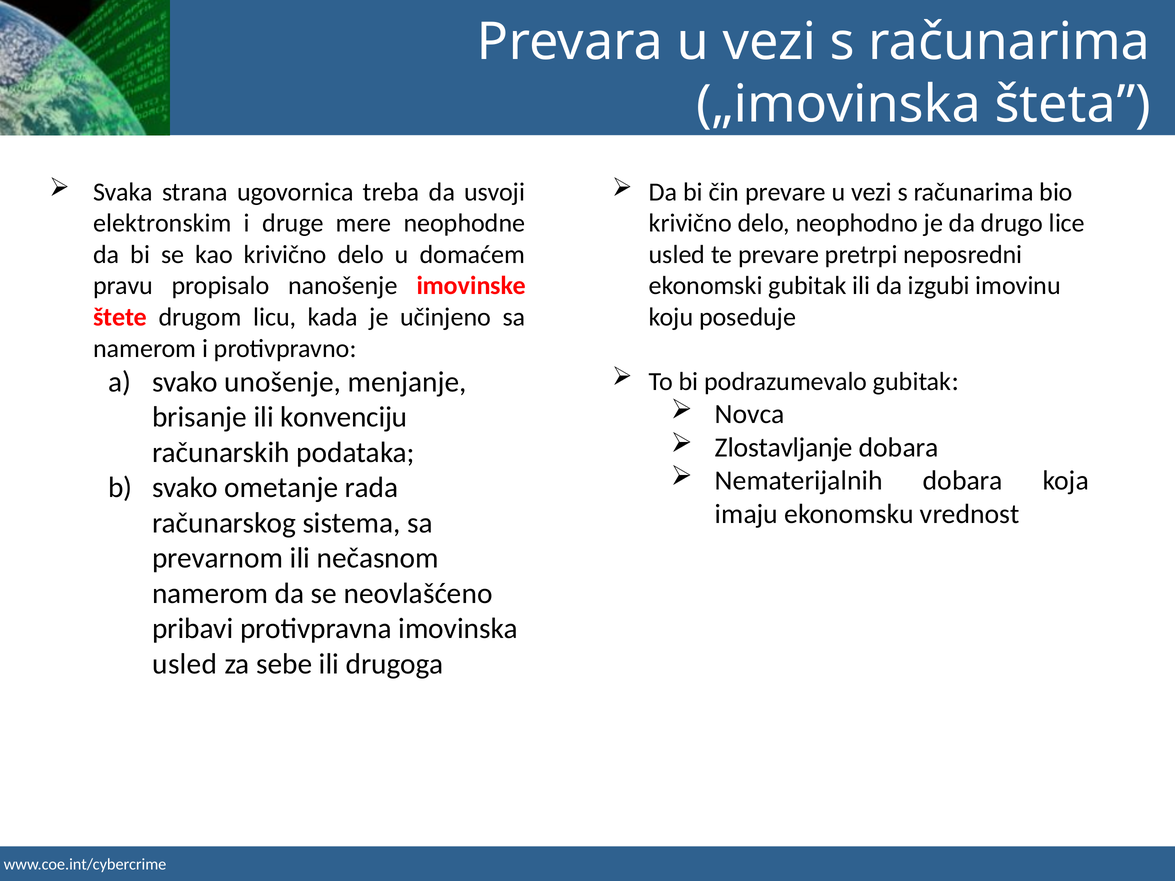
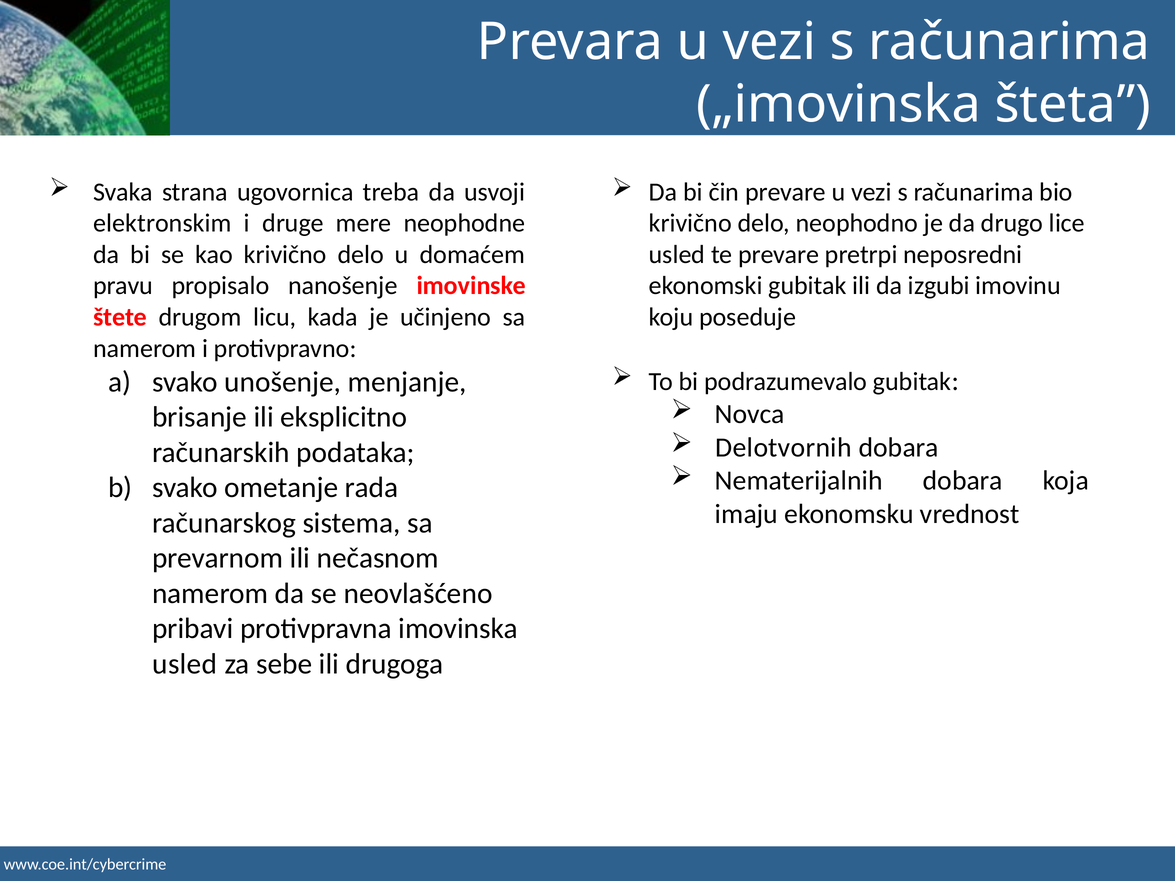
konvenciju: konvenciju -> eksplicitno
Zlostavljanje: Zlostavljanje -> Delotvornih
